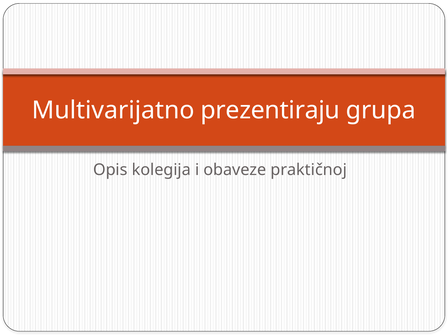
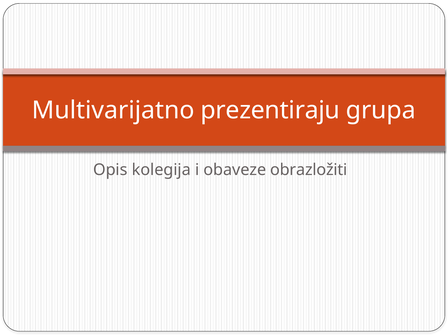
praktičnoj: praktičnoj -> obrazložiti
